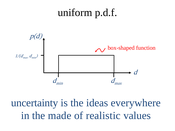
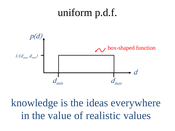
uncertainty: uncertainty -> knowledge
made: made -> value
